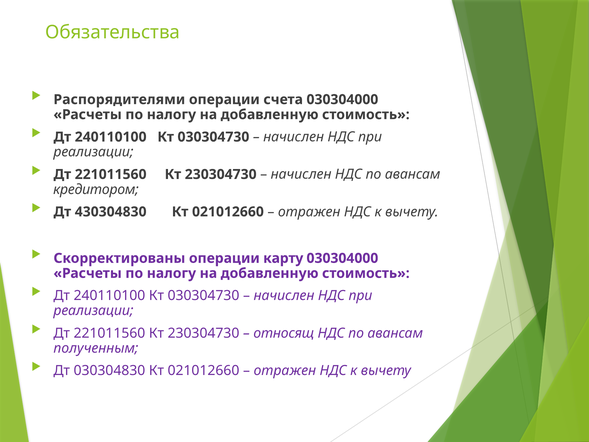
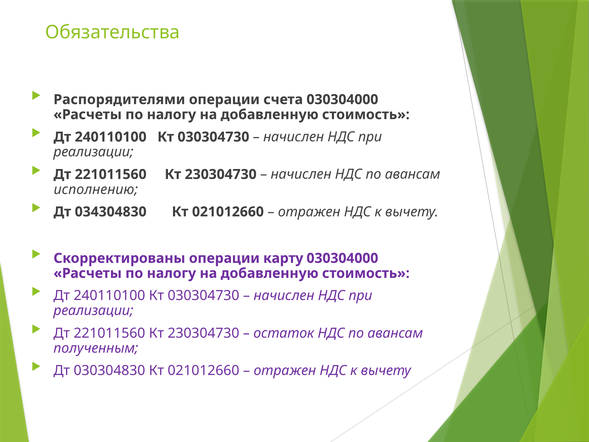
кредитором: кредитором -> исполнению
430304830: 430304830 -> 034304830
относящ: относящ -> остаток
